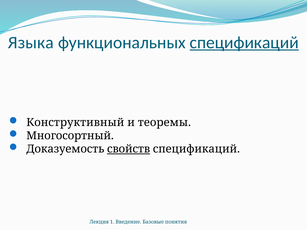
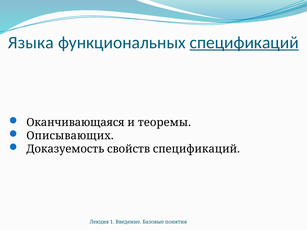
Конструктивный: Конструктивный -> Оканчивающаяся
Многосортный: Многосортный -> Описывающих
свойств underline: present -> none
